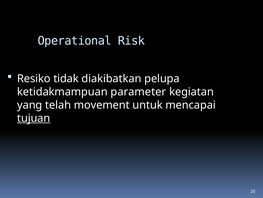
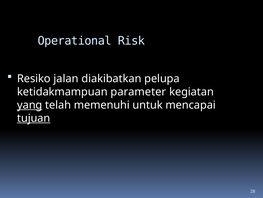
tidak: tidak -> jalan
yang underline: none -> present
movement: movement -> memenuhi
